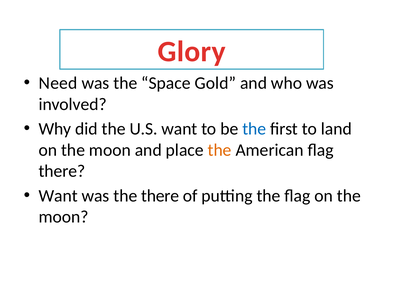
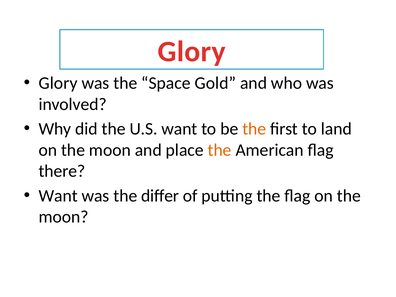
Need at (58, 83): Need -> Glory
the at (254, 129) colour: blue -> orange
the there: there -> differ
